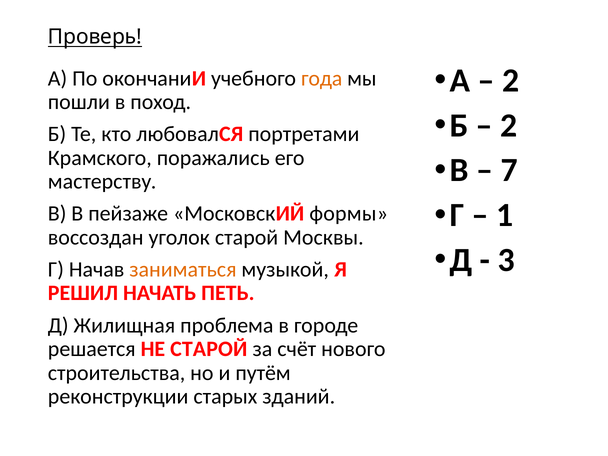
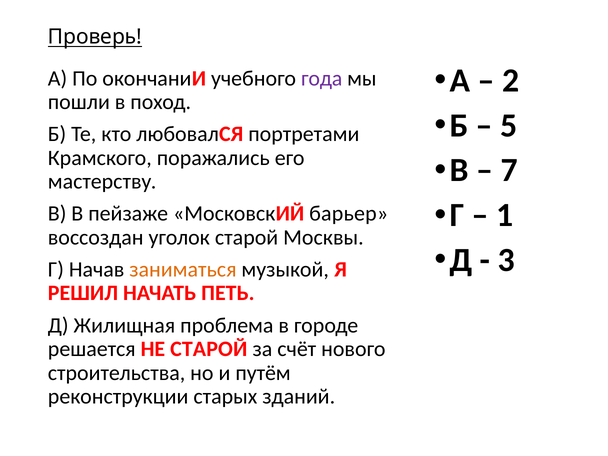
года colour: orange -> purple
2 at (509, 125): 2 -> 5
формы: формы -> барьер
